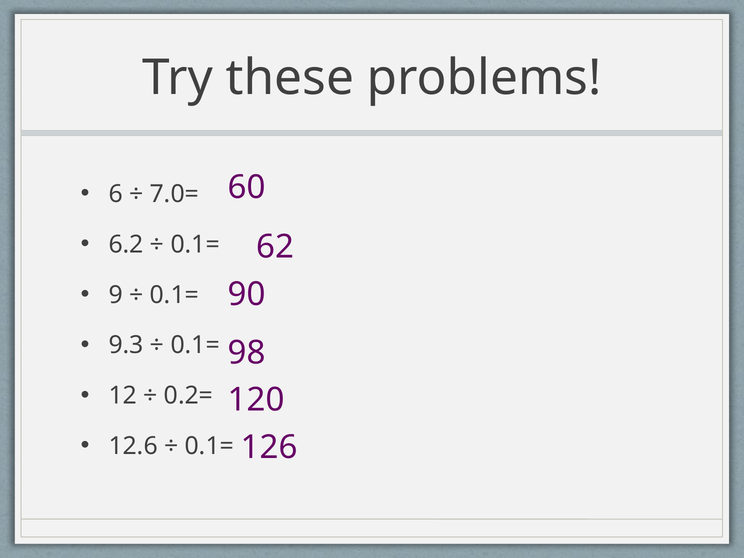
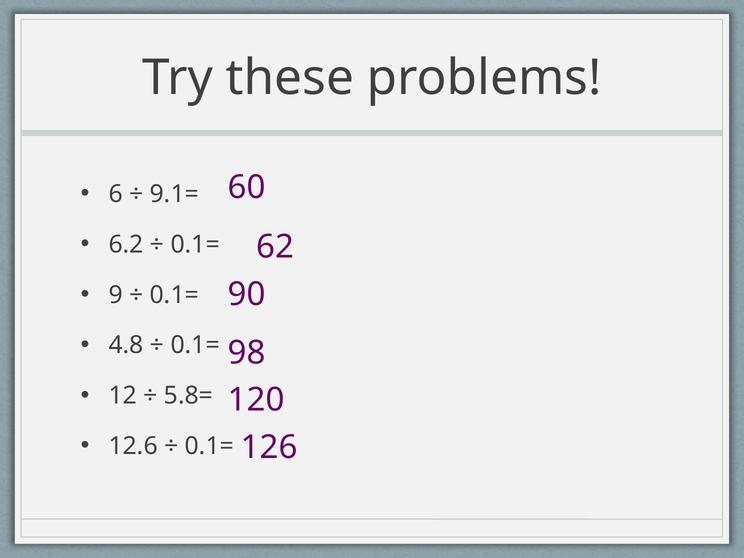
7.0=: 7.0= -> 9.1=
9.3: 9.3 -> 4.8
0.2=: 0.2= -> 5.8=
